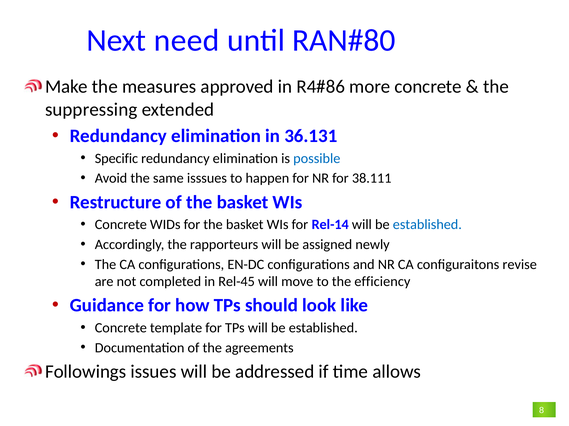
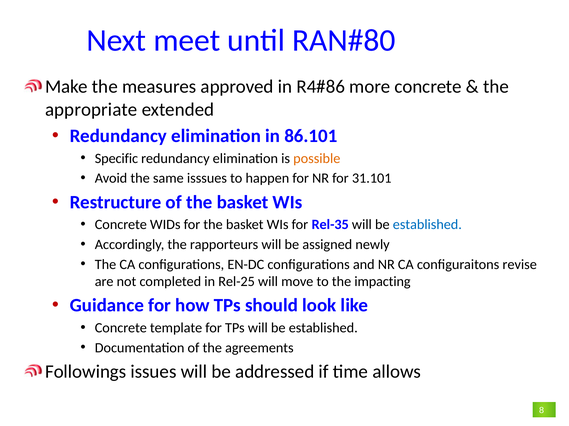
need: need -> meet
suppressing: suppressing -> appropriate
36.131: 36.131 -> 86.101
possible colour: blue -> orange
38.111: 38.111 -> 31.101
Rel-14: Rel-14 -> Rel-35
Rel-45: Rel-45 -> Rel-25
efficiency: efficiency -> impacting
